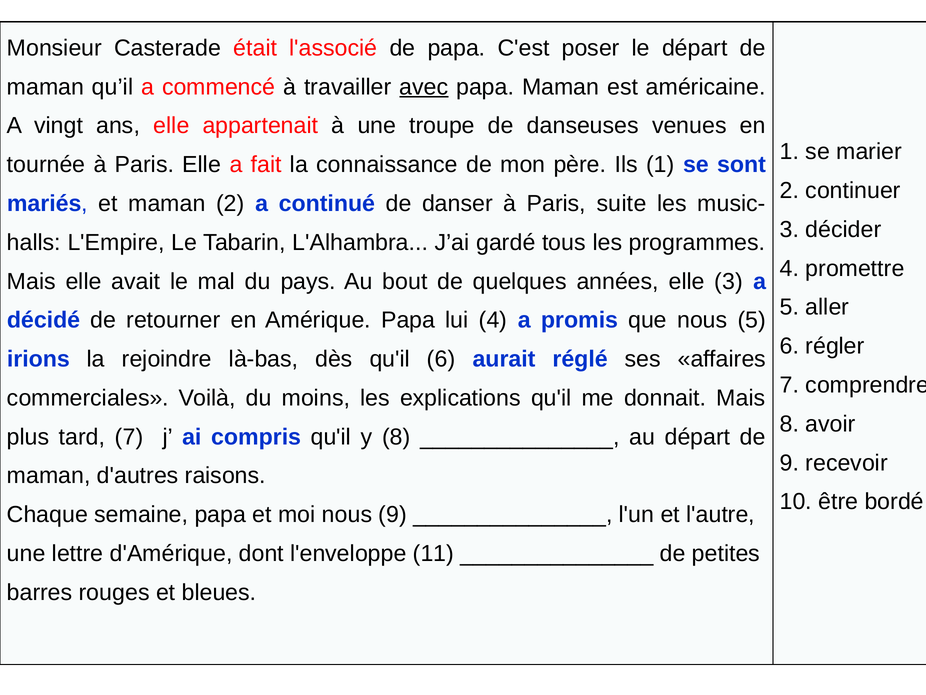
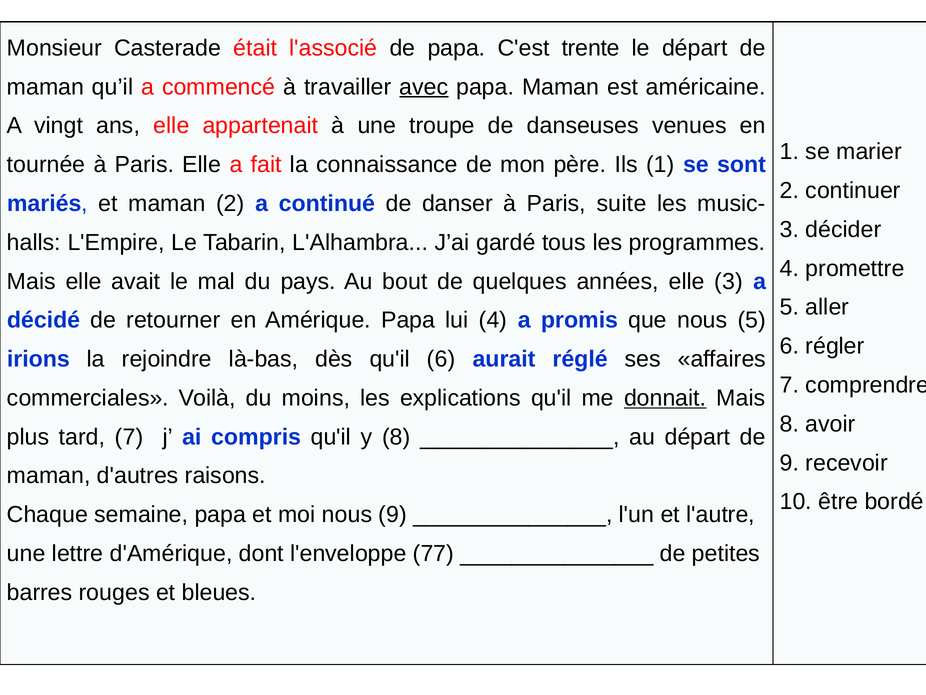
poser: poser -> trente
donnait underline: none -> present
11: 11 -> 77
